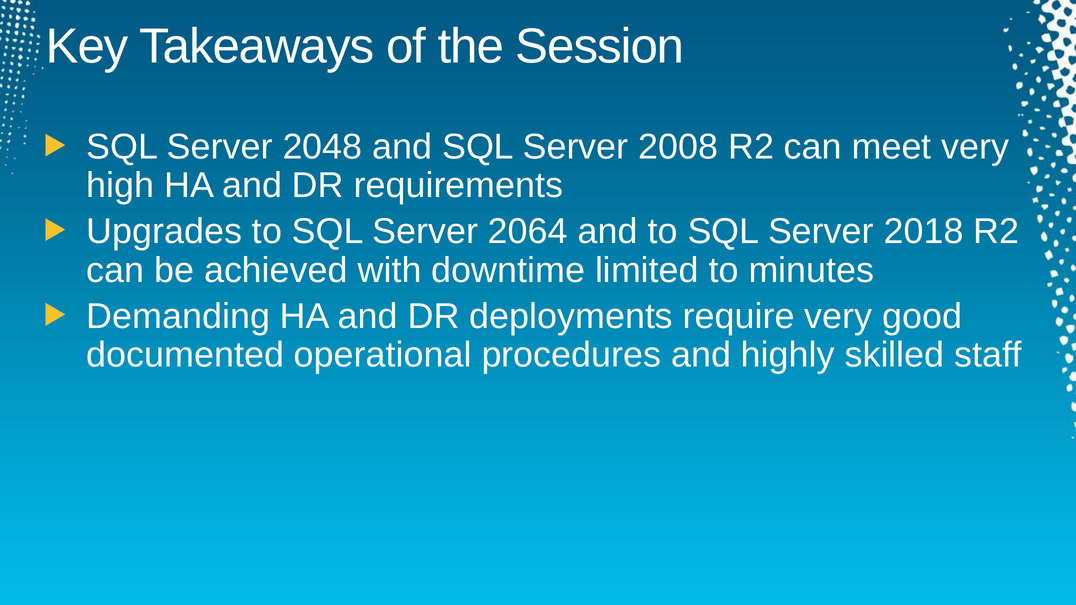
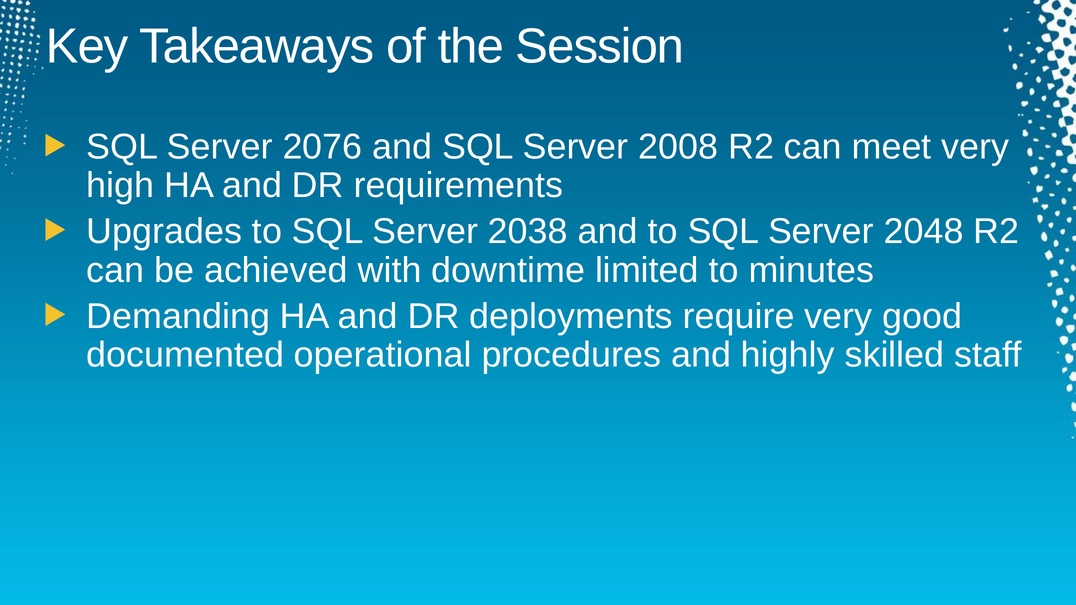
2048: 2048 -> 2076
2064: 2064 -> 2038
2018: 2018 -> 2048
